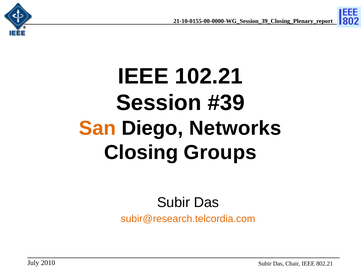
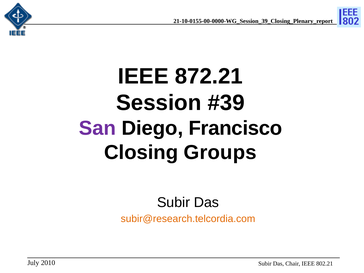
102.21: 102.21 -> 872.21
San colour: orange -> purple
Networks: Networks -> Francisco
